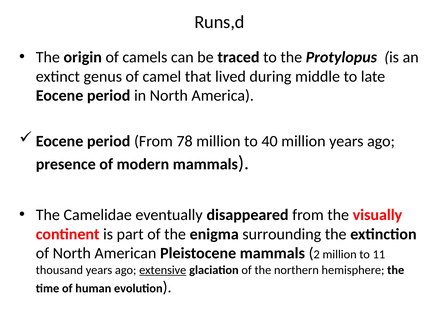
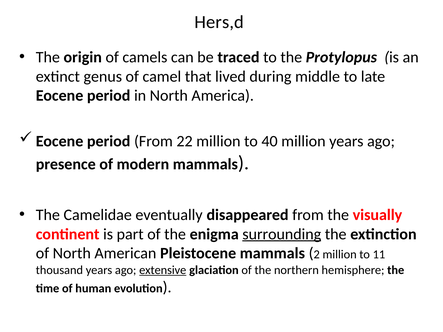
Runs,d: Runs,d -> Hers,d
78: 78 -> 22
surrounding underline: none -> present
